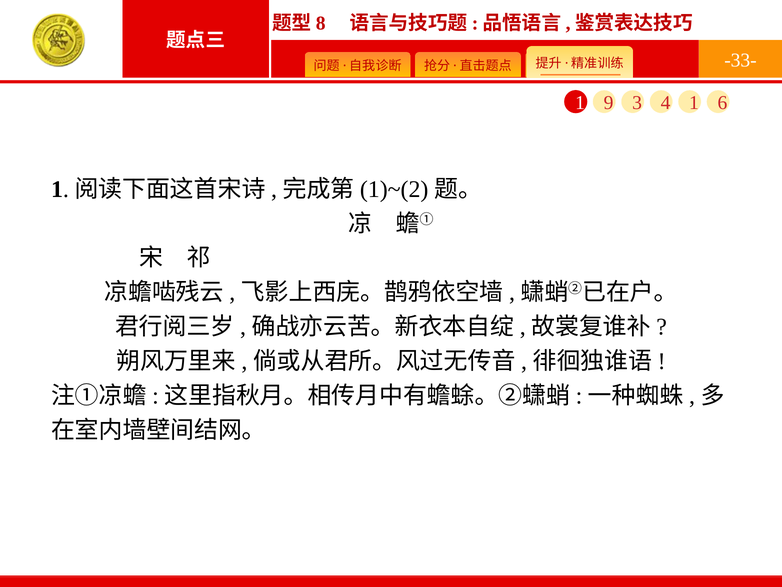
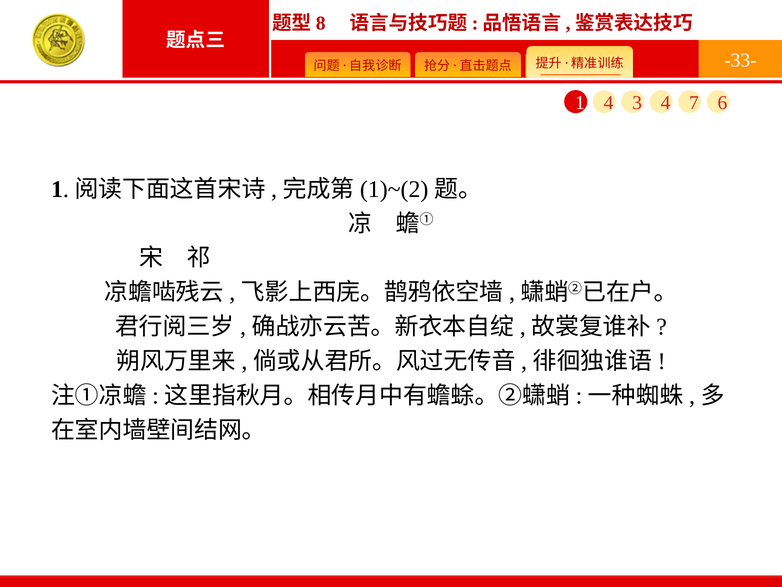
1 9: 9 -> 4
4 1: 1 -> 7
